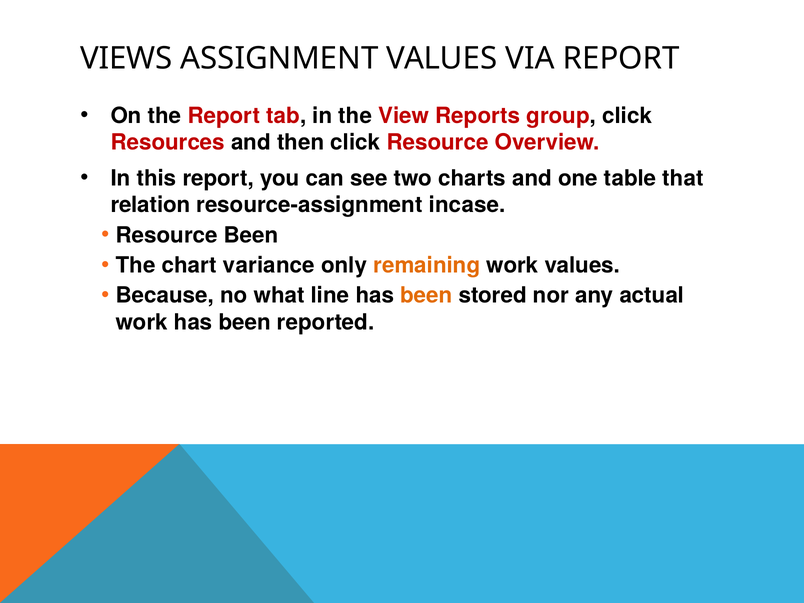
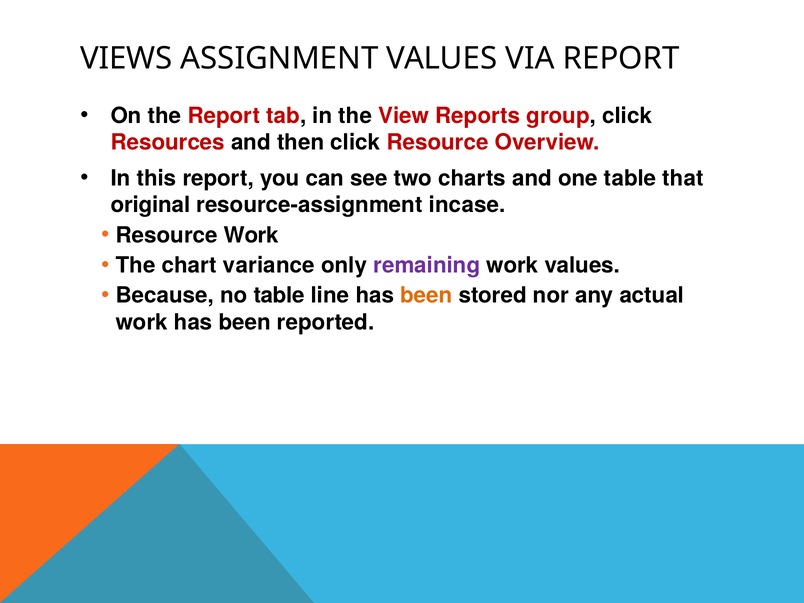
relation: relation -> original
Resource Been: Been -> Work
remaining colour: orange -> purple
no what: what -> table
